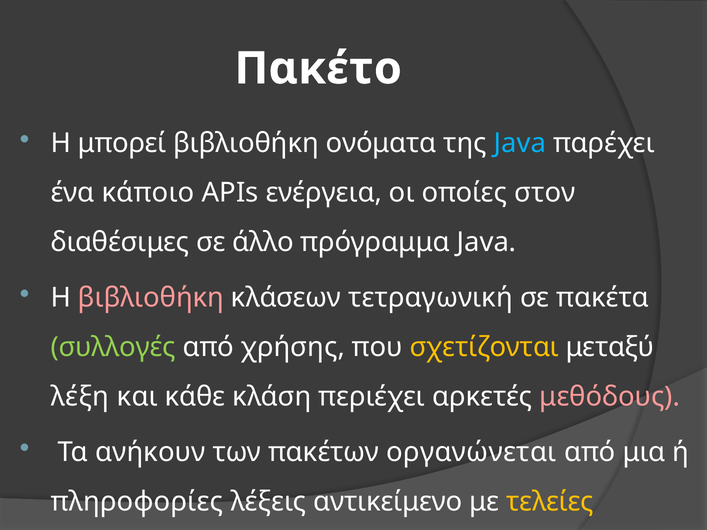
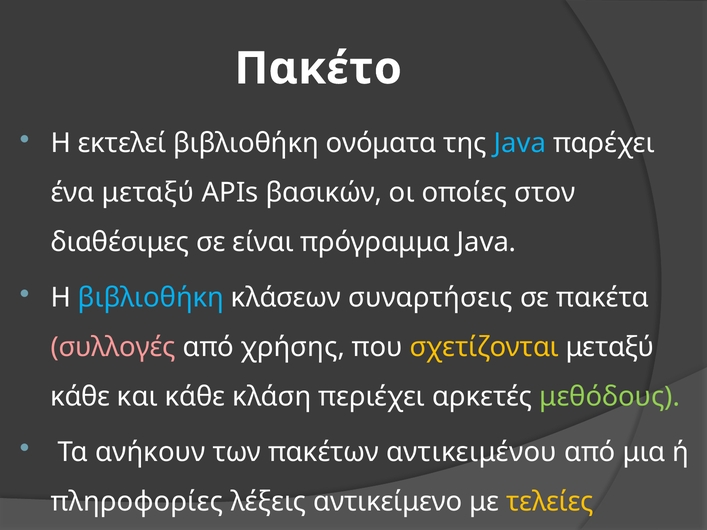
μπορεί: μπορεί -> εκτελεί
ένα κάποιο: κάποιο -> μεταξύ
ενέργεια: ενέργεια -> βασικών
άλλο: άλλο -> είναι
βιβλιοθήκη at (151, 298) colour: pink -> light blue
τετραγωνική: τετραγωνική -> συναρτήσεις
συλλογές colour: light green -> pink
λέξη at (80, 397): λέξη -> κάθε
μεθόδους colour: pink -> light green
οργανώνεται: οργανώνεται -> αντικειμένου
